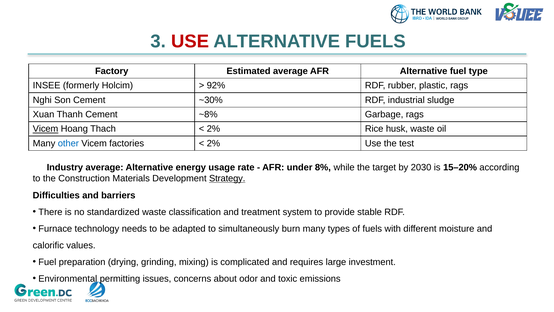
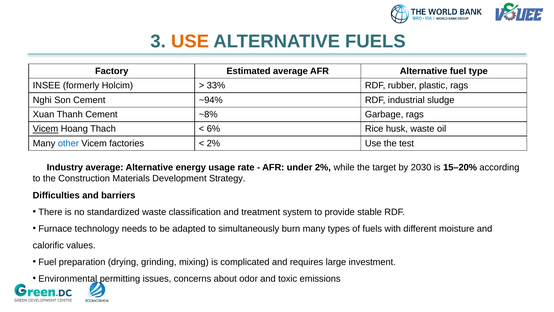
USE at (190, 41) colour: red -> orange
92%: 92% -> 33%
~30%: ~30% -> ~94%
2% at (213, 129): 2% -> 6%
under 8%: 8% -> 2%
Strategy underline: present -> none
